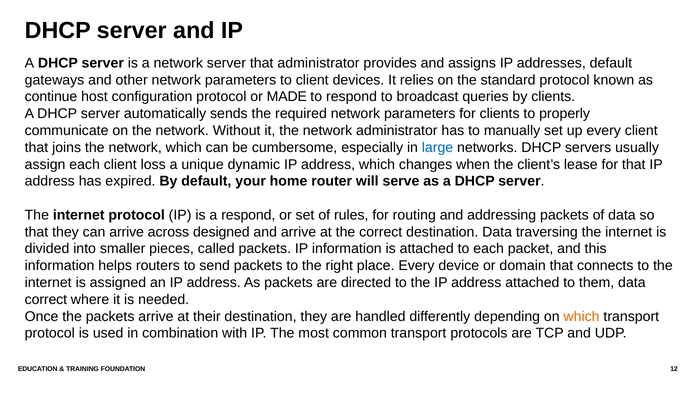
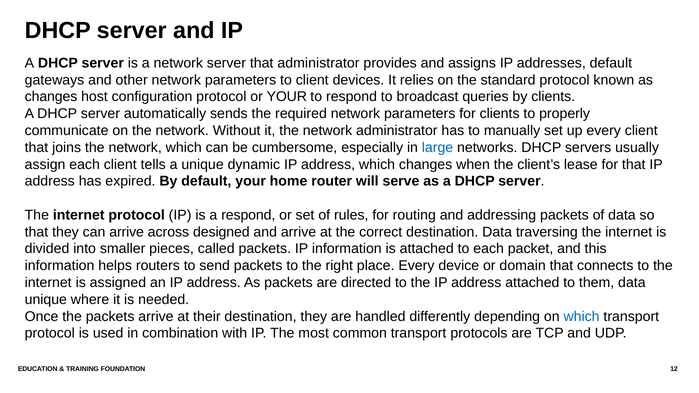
continue at (51, 97): continue -> changes
or MADE: MADE -> YOUR
loss: loss -> tells
correct at (46, 300): correct -> unique
which at (582, 317) colour: orange -> blue
